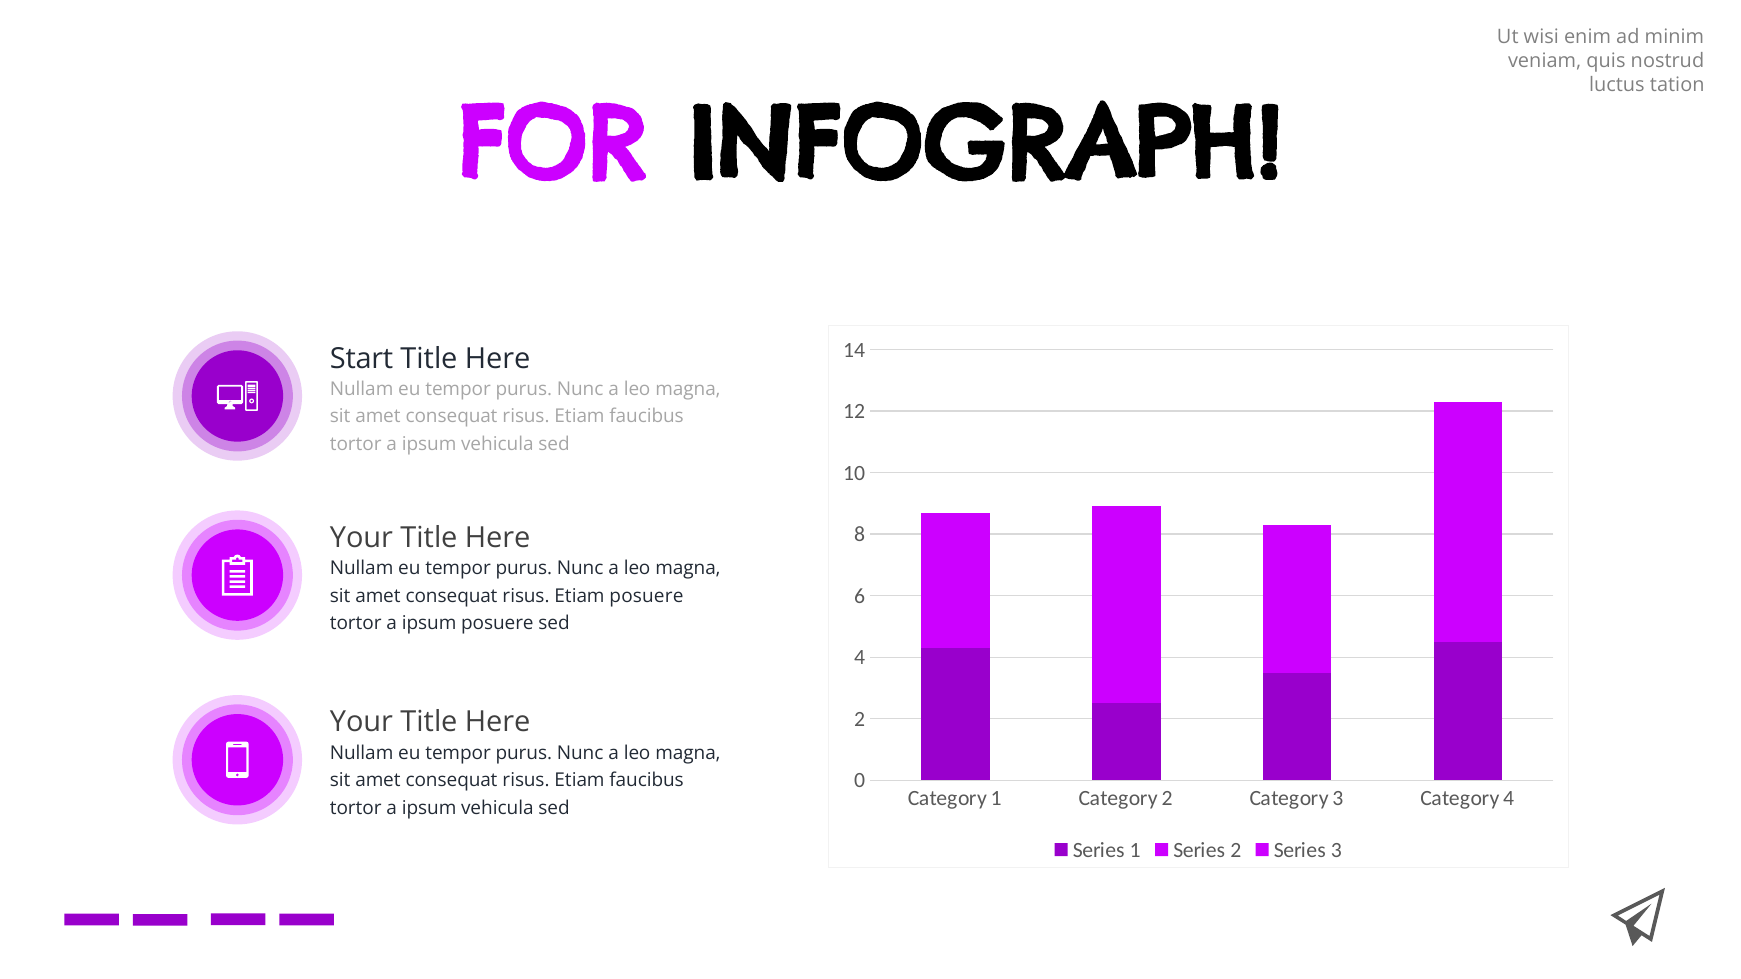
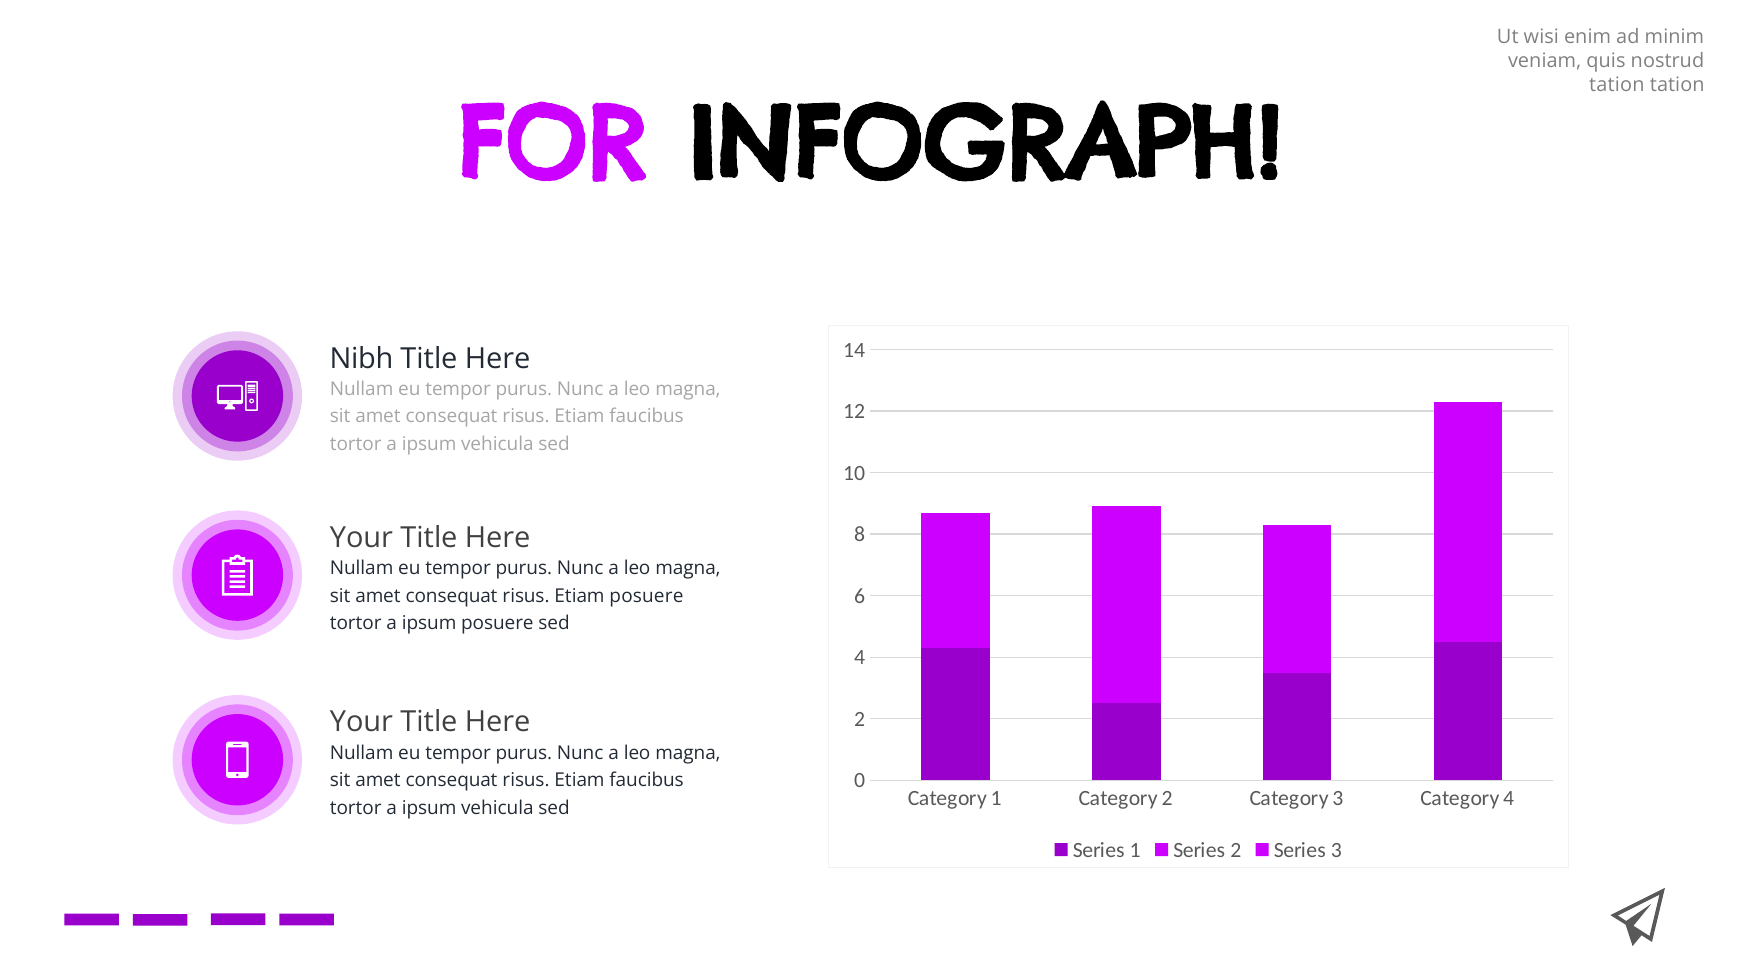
luctus at (1617, 85): luctus -> tation
Start: Start -> Nibh
